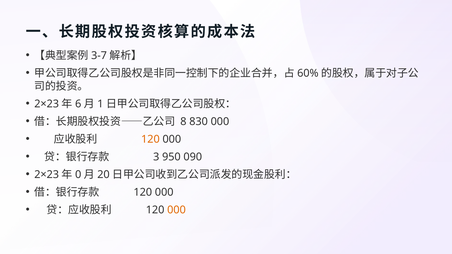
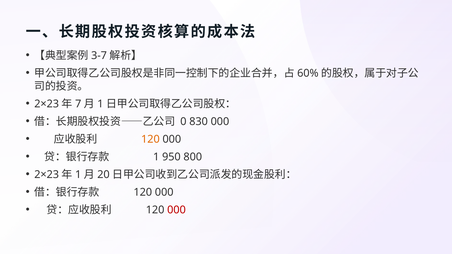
6: 6 -> 7
8: 8 -> 0
3 at (156, 157): 3 -> 1
090: 090 -> 800
0 at (78, 175): 0 -> 1
000 at (176, 210) colour: orange -> red
